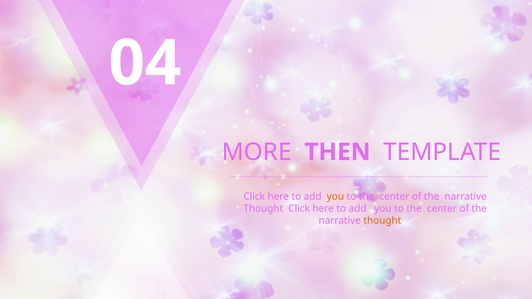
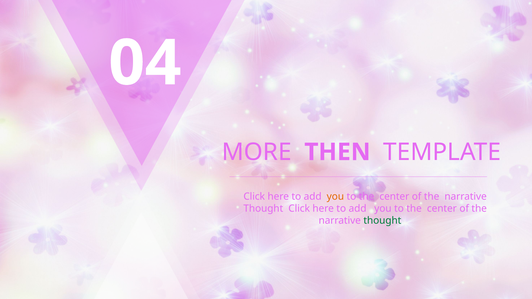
thought at (382, 221) colour: orange -> green
